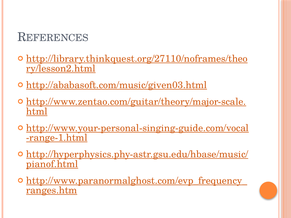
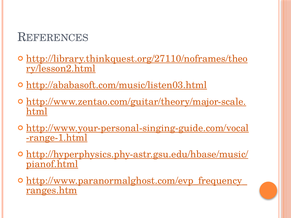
http://ababasoft.com/music/given03.html: http://ababasoft.com/music/given03.html -> http://ababasoft.com/music/listen03.html
